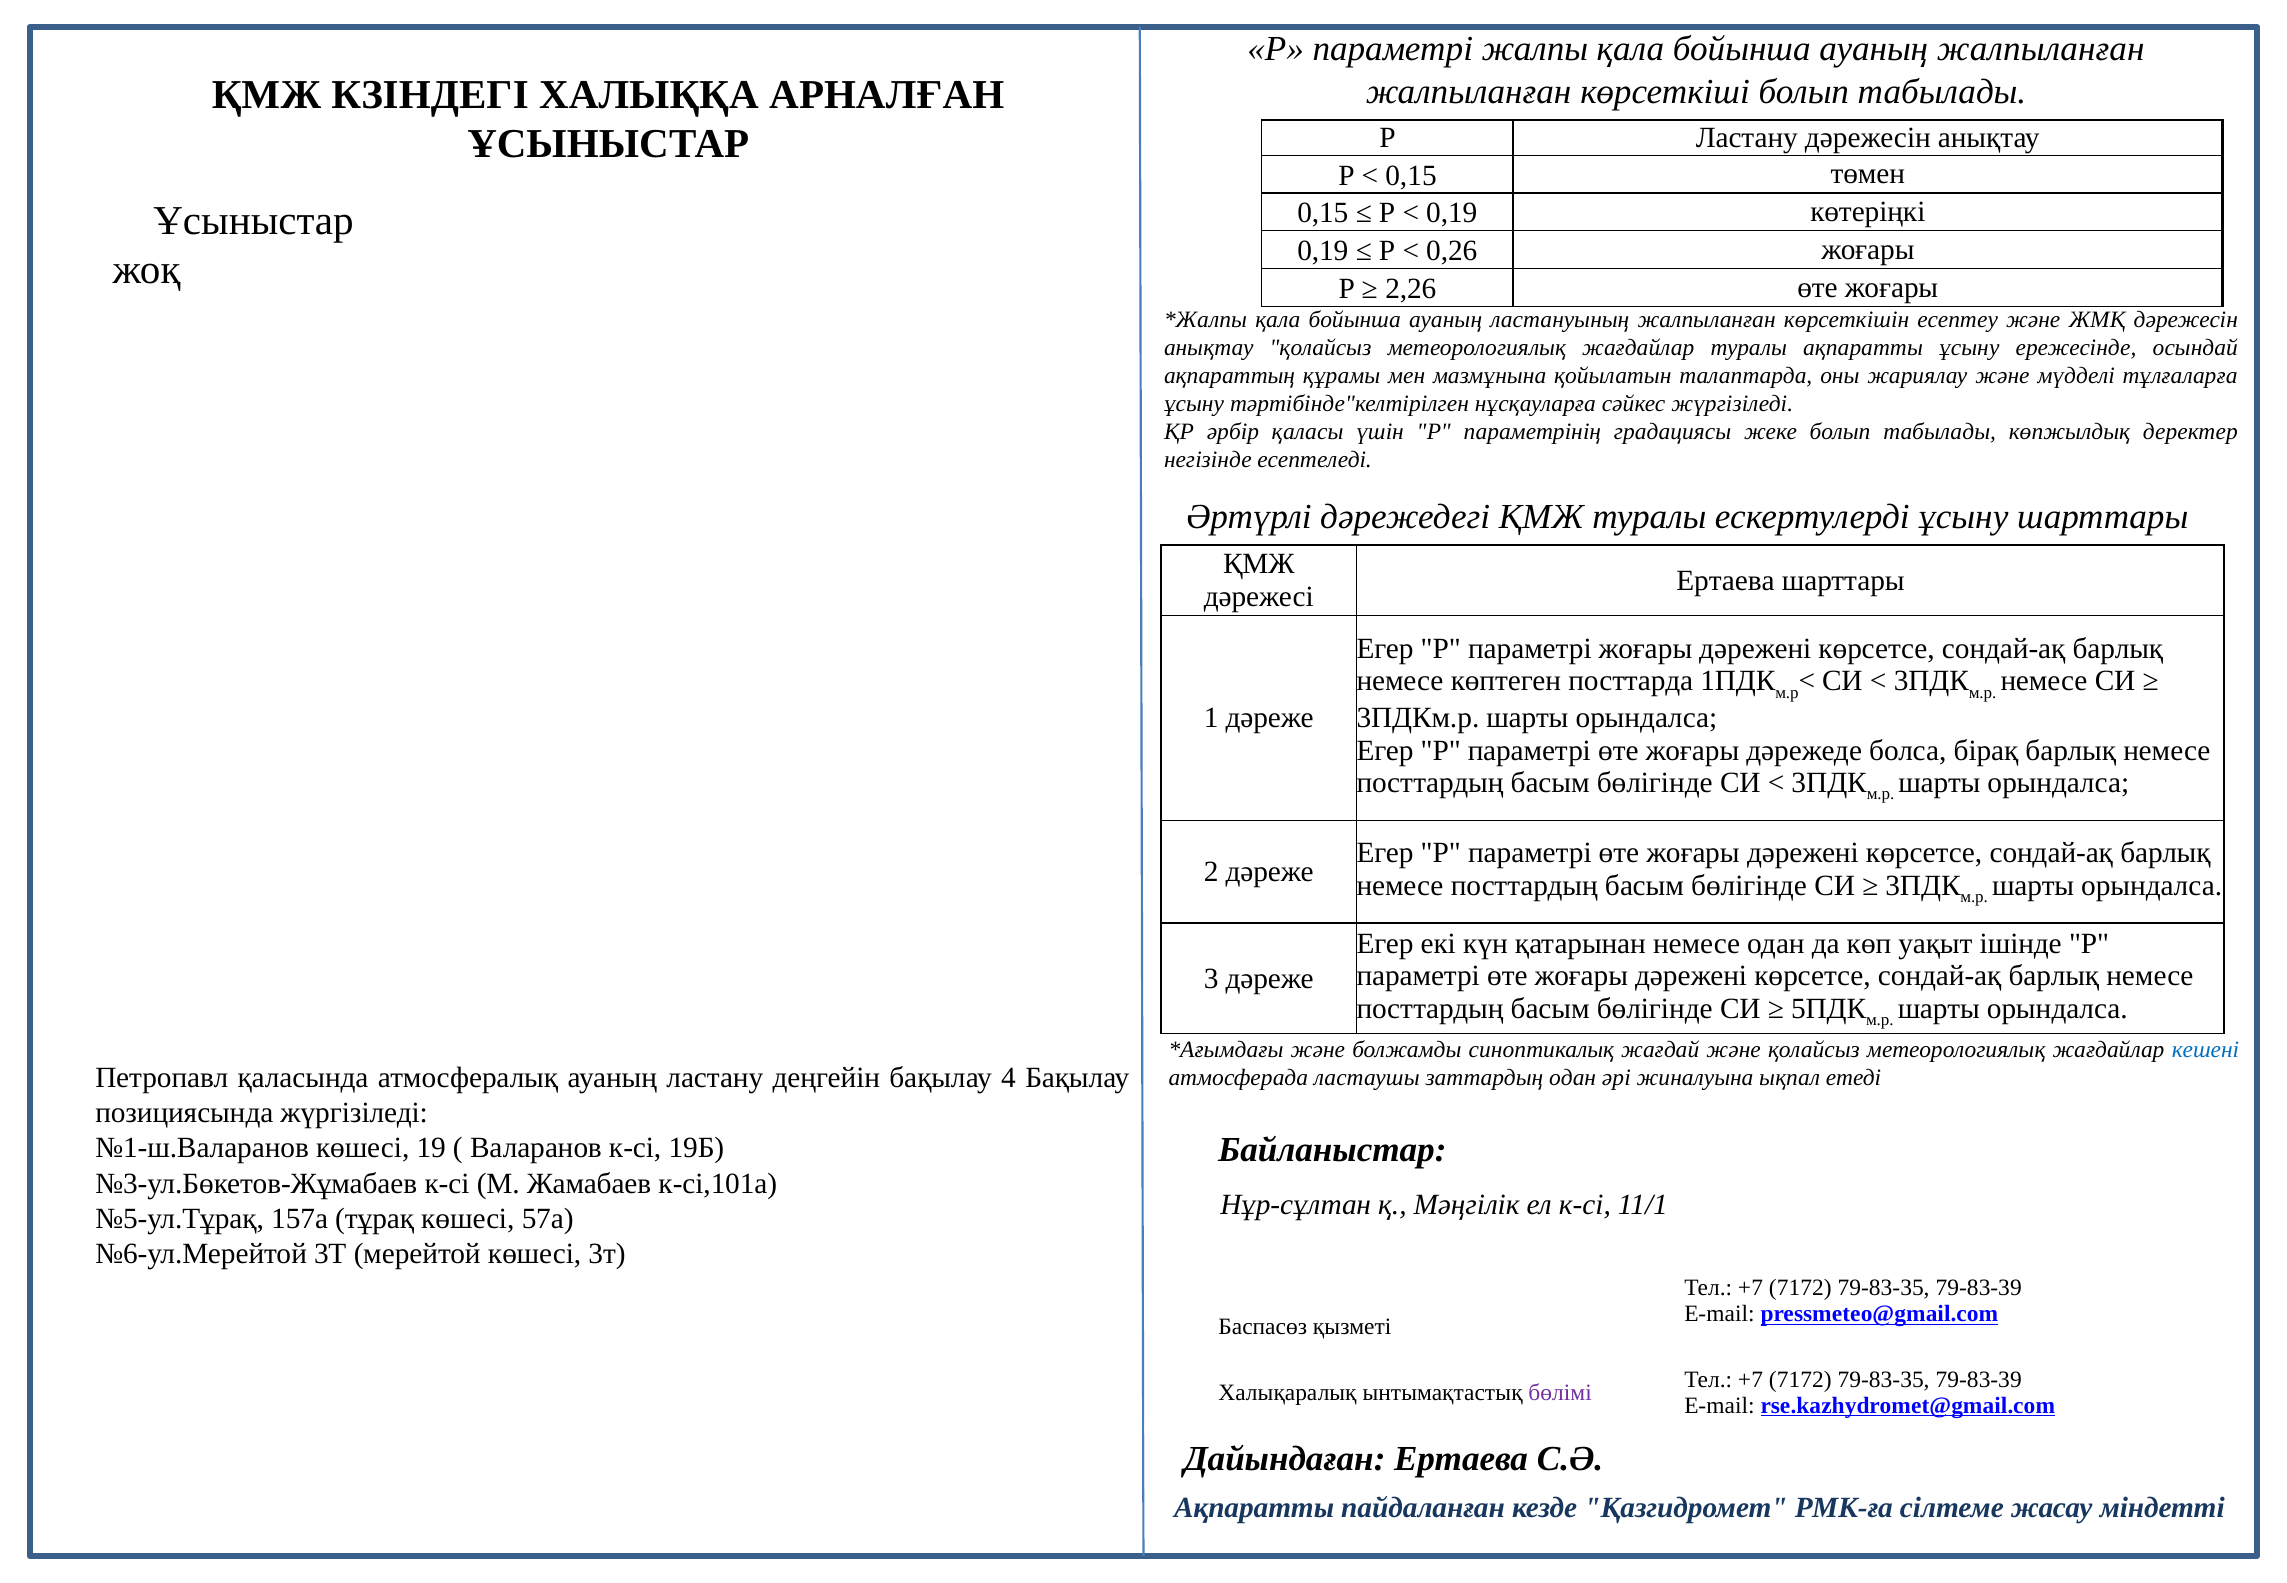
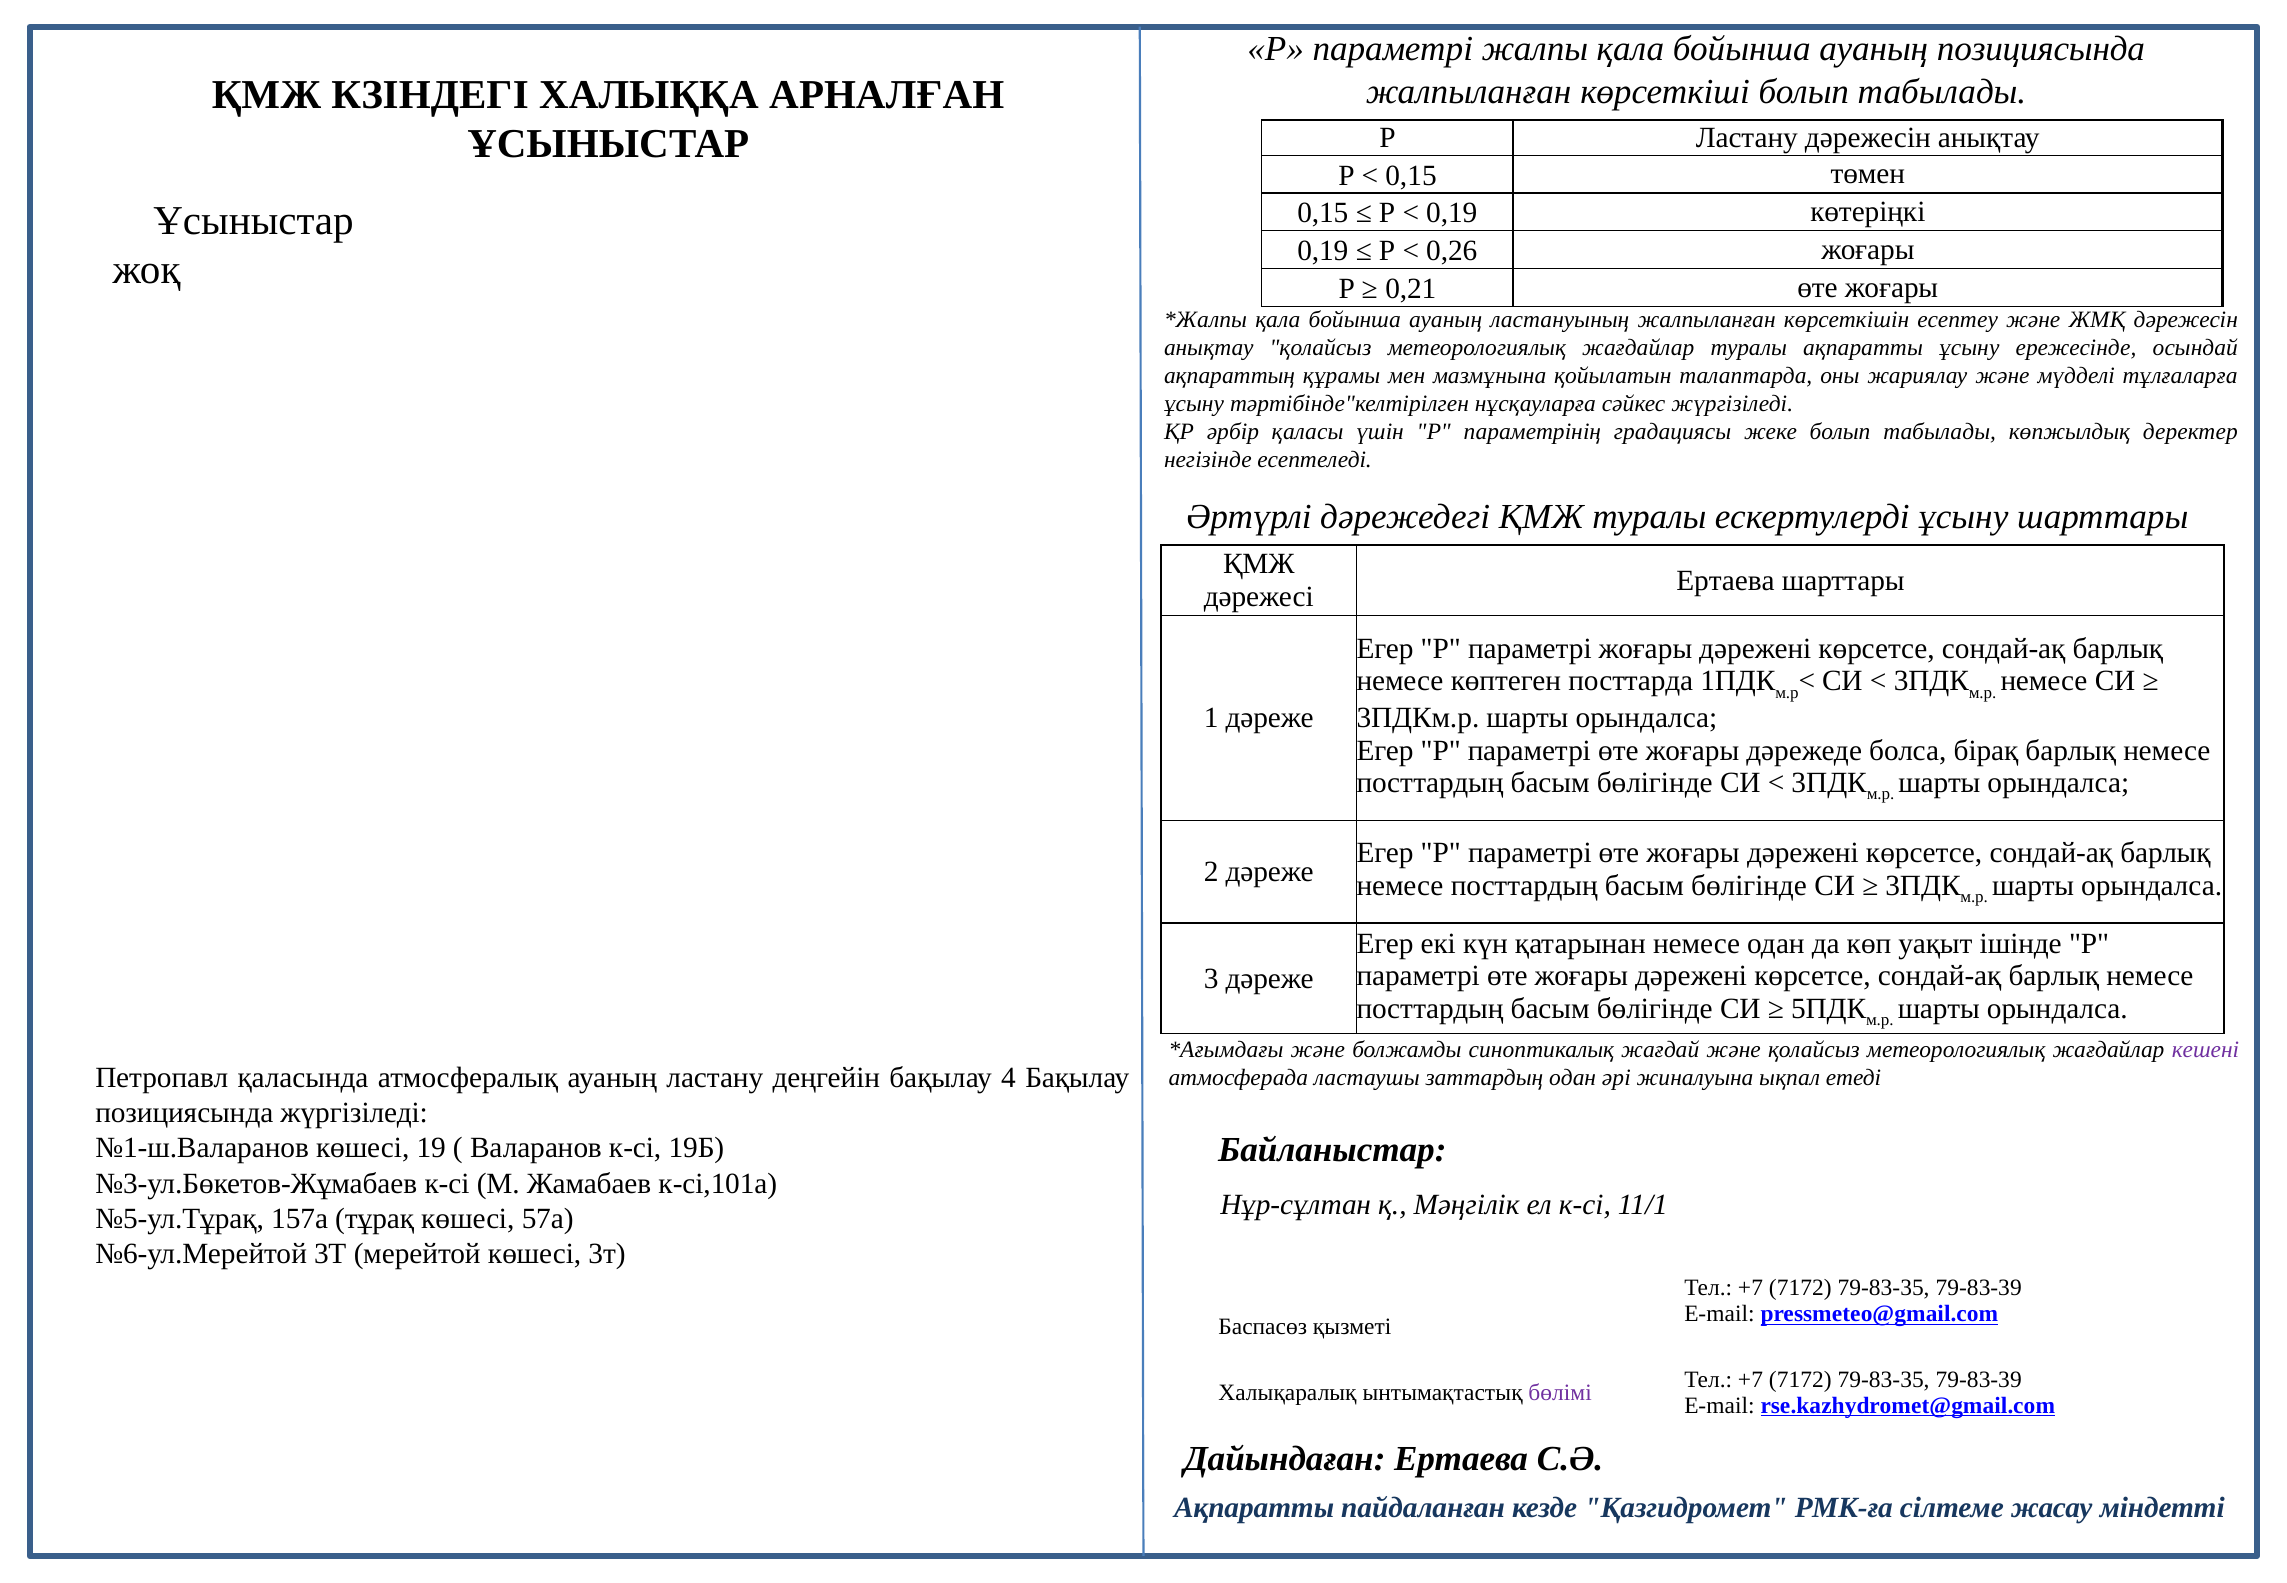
ауаның жалпыланған: жалпыланған -> позициясында
2,26: 2,26 -> 0,21
кешені colour: blue -> purple
